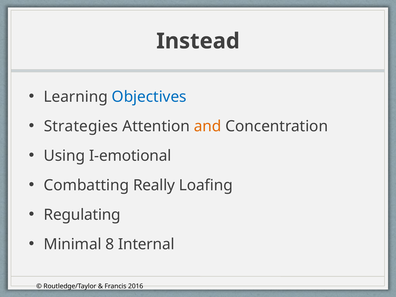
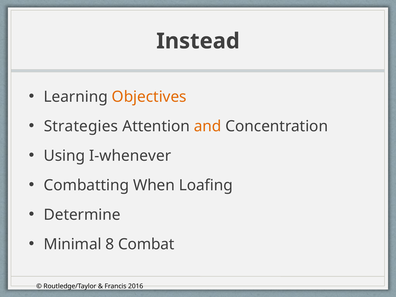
Objectives colour: blue -> orange
I-emotional: I-emotional -> I-whenever
Really: Really -> When
Regulating: Regulating -> Determine
Internal: Internal -> Combat
